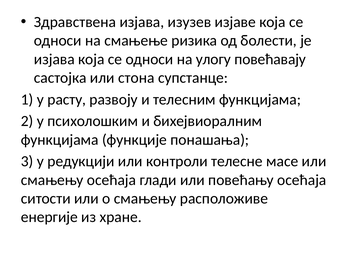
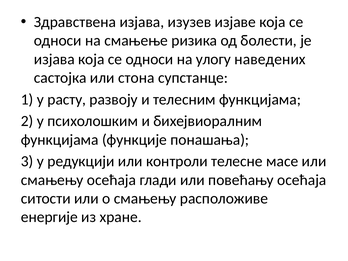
повећавају: повећавају -> наведених
